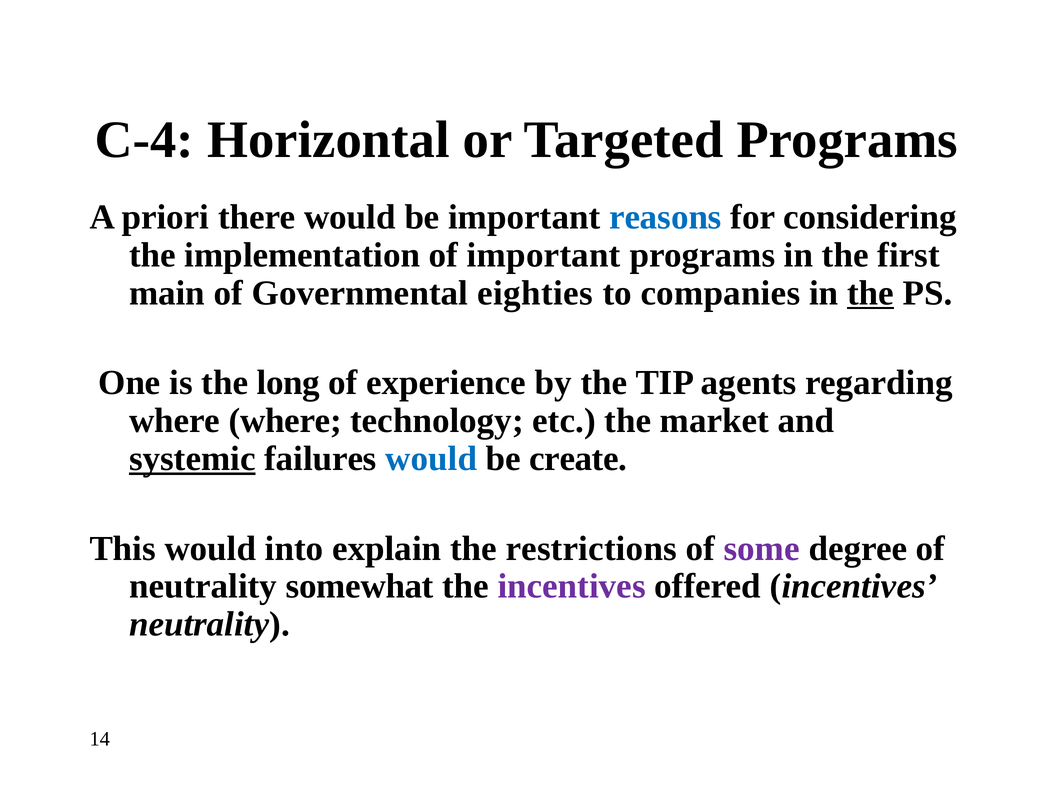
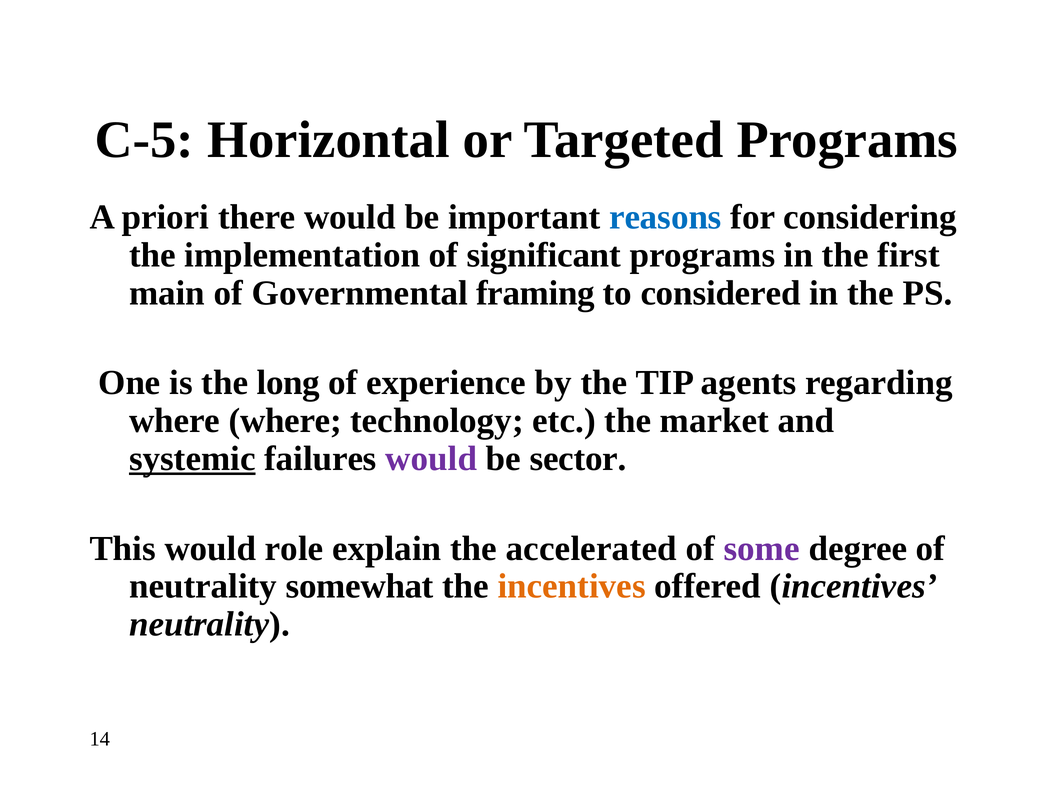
C-4: C-4 -> C-5
of important: important -> significant
eighties: eighties -> framing
companies: companies -> considered
the at (871, 293) underline: present -> none
would at (431, 458) colour: blue -> purple
create: create -> sector
into: into -> role
restrictions: restrictions -> accelerated
incentives at (572, 586) colour: purple -> orange
